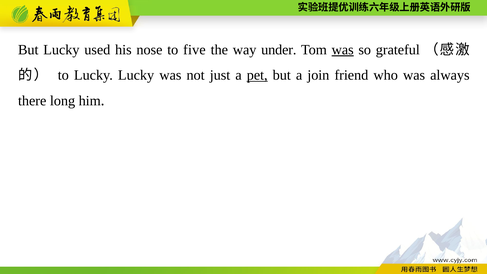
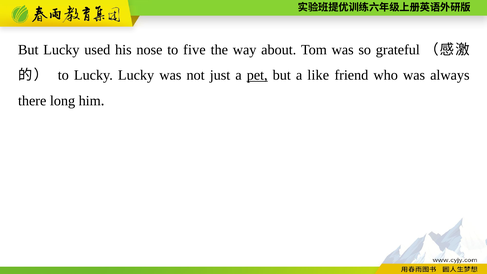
under: under -> about
was at (343, 50) underline: present -> none
join: join -> like
